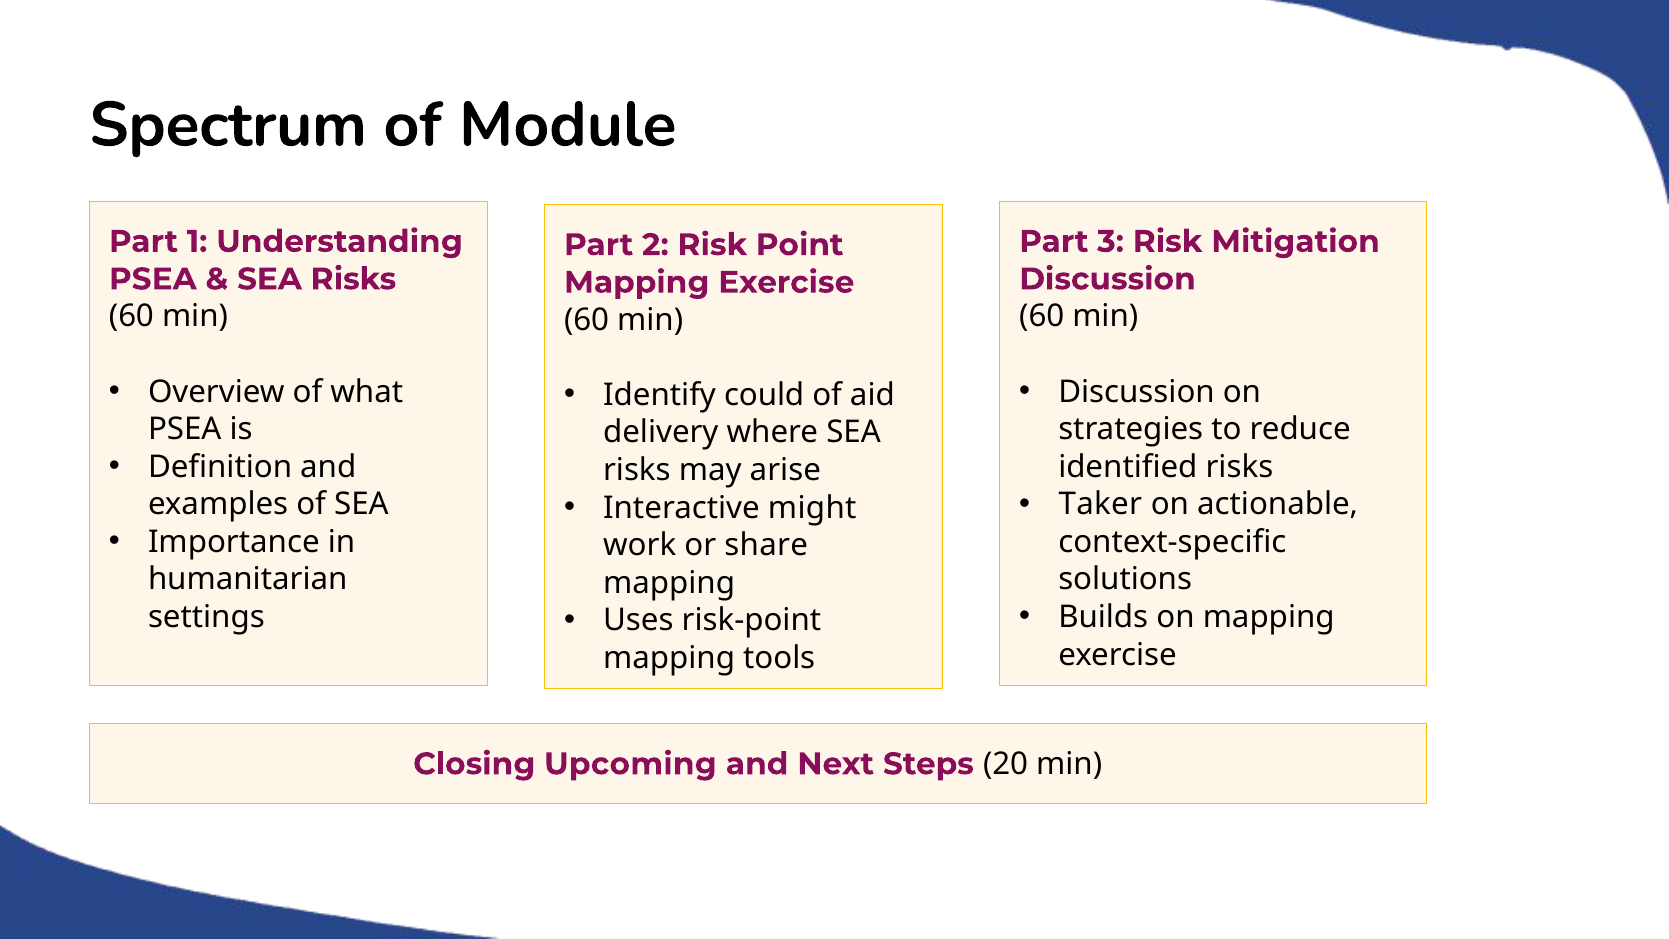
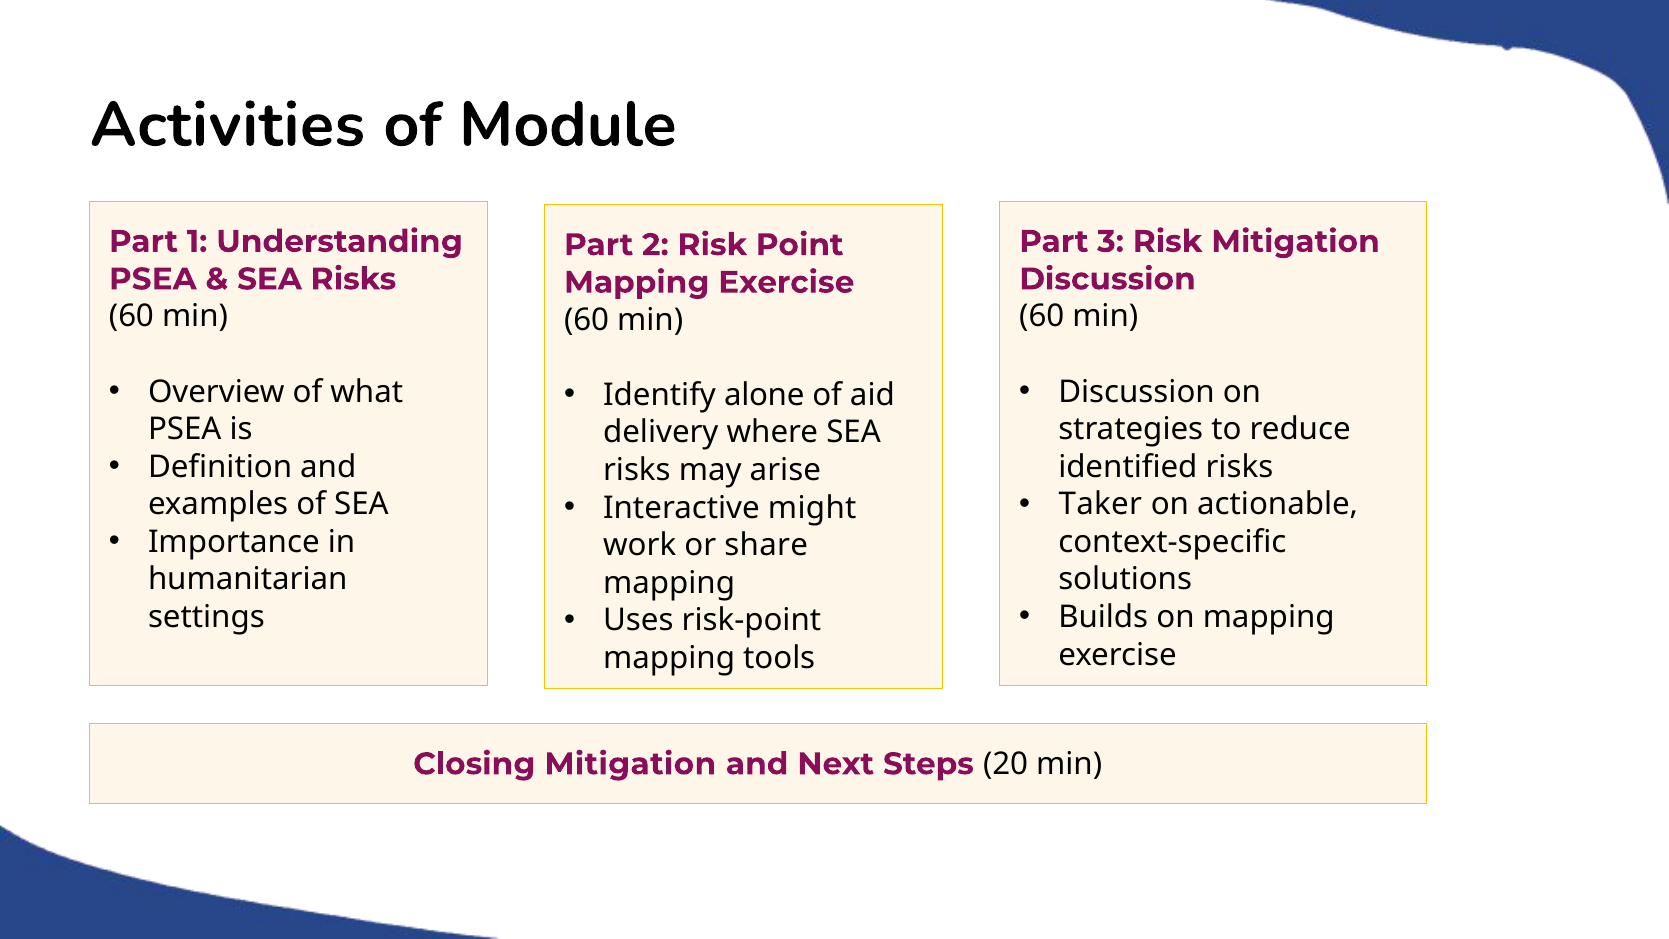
Spectrum: Spectrum -> Activities
could: could -> alone
Closing Upcoming: Upcoming -> Mitigation
